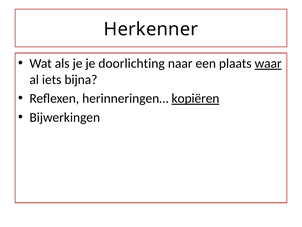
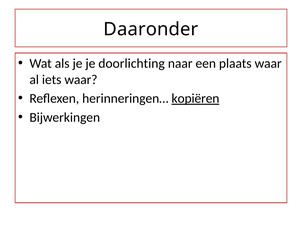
Herkenner: Herkenner -> Daaronder
waar at (268, 63) underline: present -> none
iets bijna: bijna -> waar
